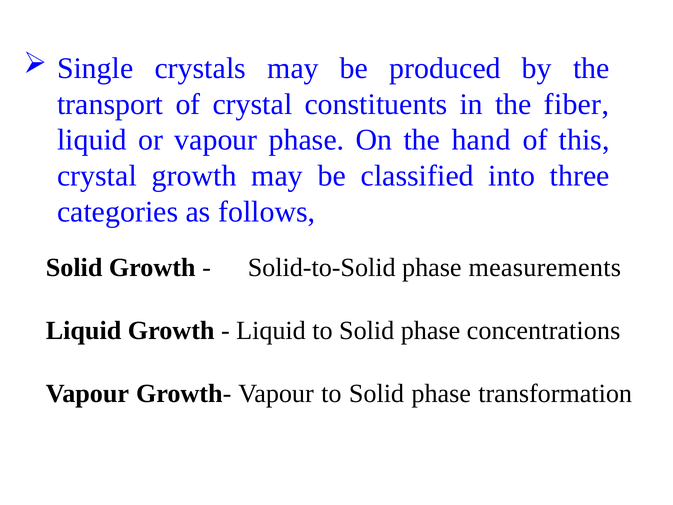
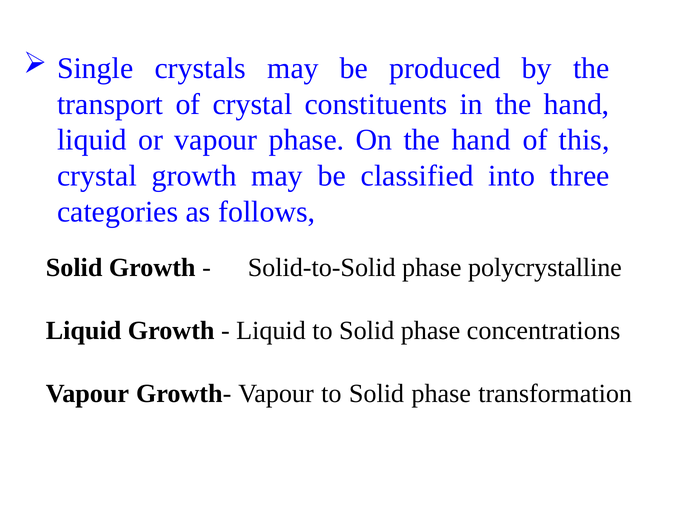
in the fiber: fiber -> hand
measurements: measurements -> polycrystalline
